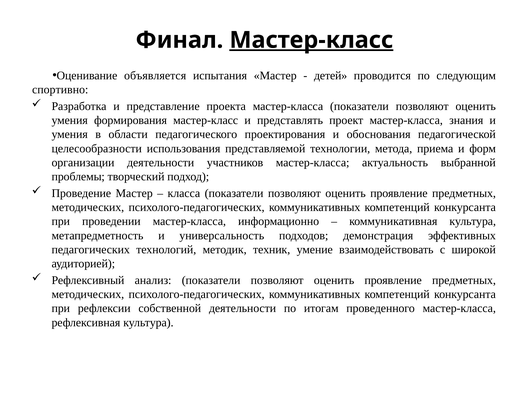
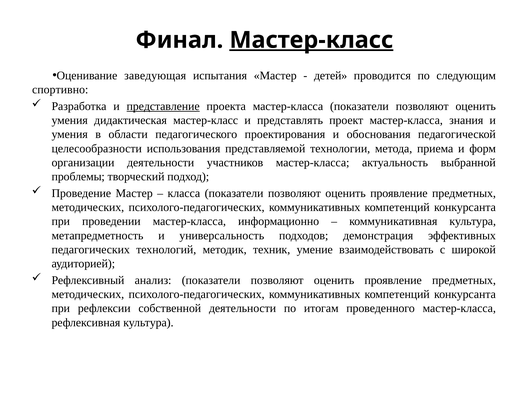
объявляется: объявляется -> заведующая
представление underline: none -> present
формирования: формирования -> дидактическая
